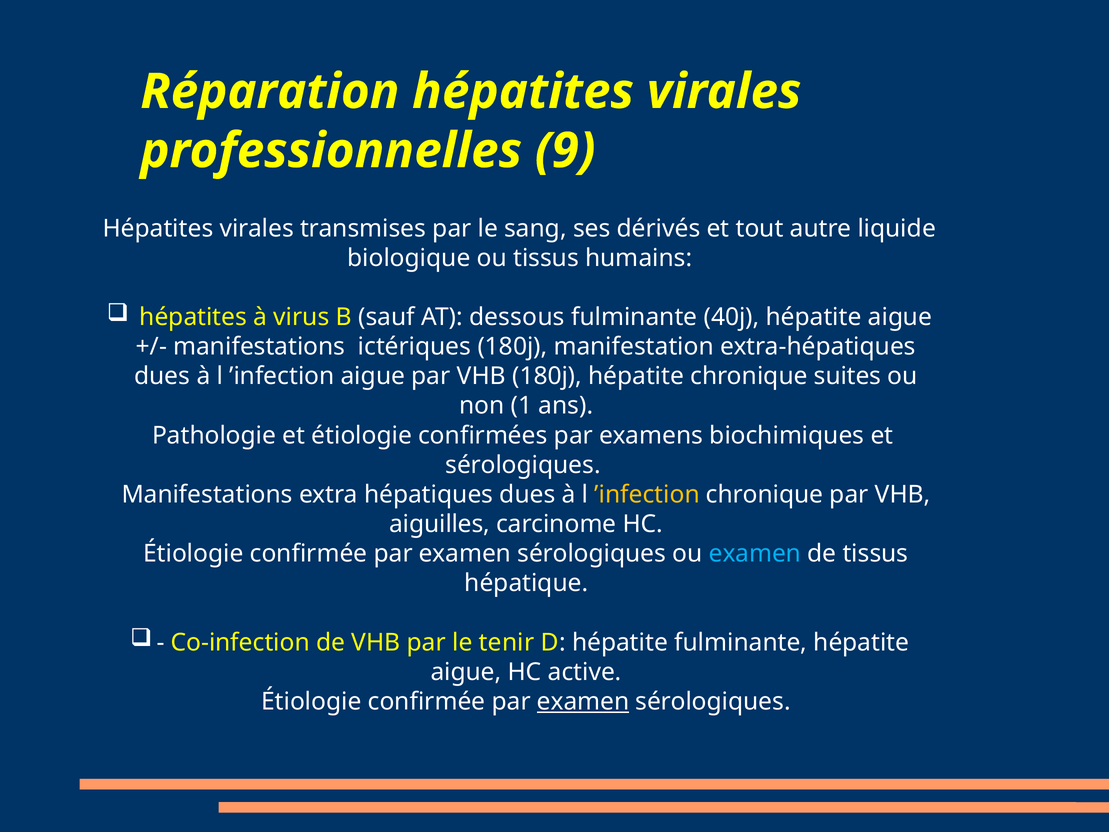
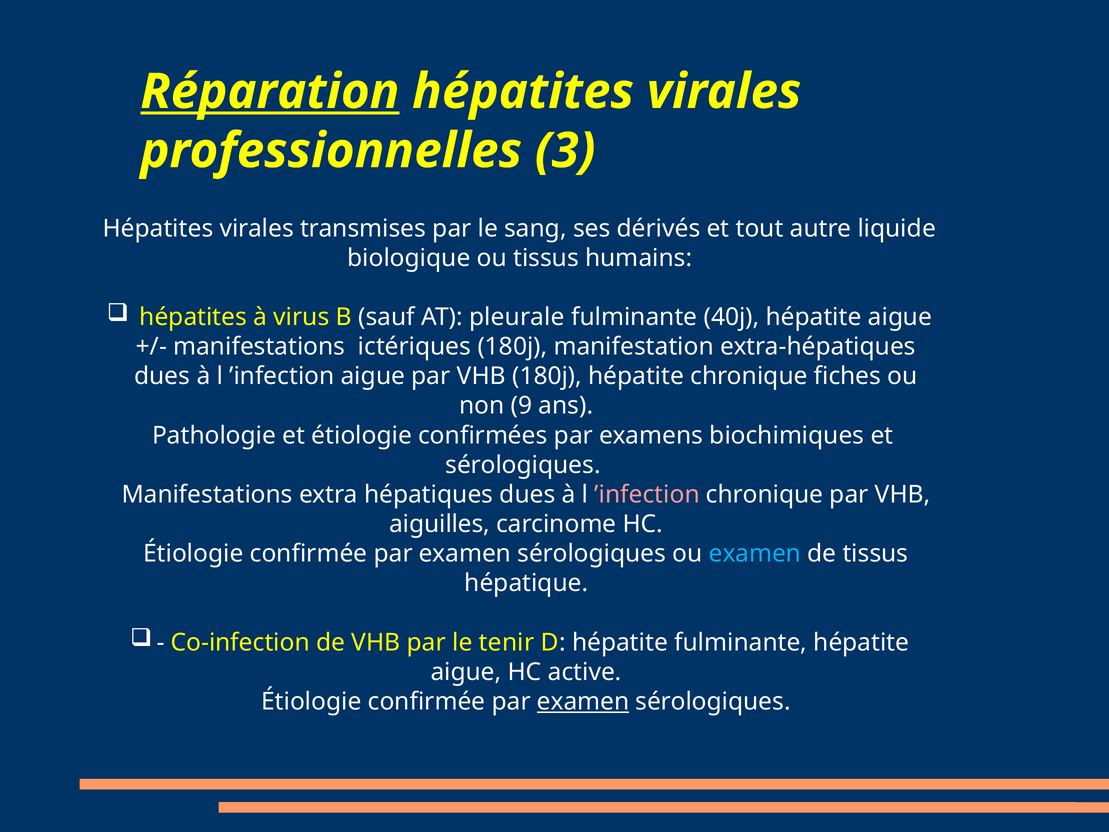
Réparation underline: none -> present
9: 9 -> 3
dessous: dessous -> pleurale
suites: suites -> fiches
1: 1 -> 9
’infection at (647, 494) colour: yellow -> pink
